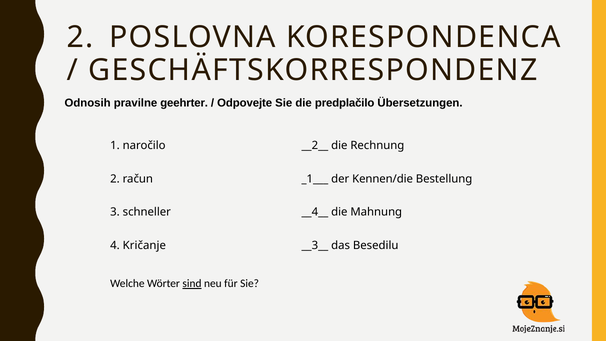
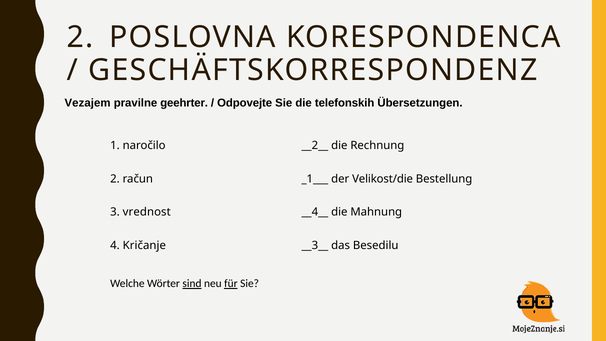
Odnosih: Odnosih -> Vezajem
predplačilo: predplačilo -> telefonskih
Kennen/die: Kennen/die -> Velikost/die
schneller: schneller -> vrednost
für underline: none -> present
